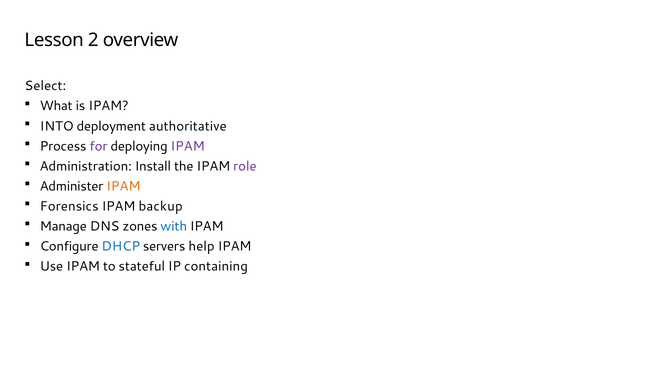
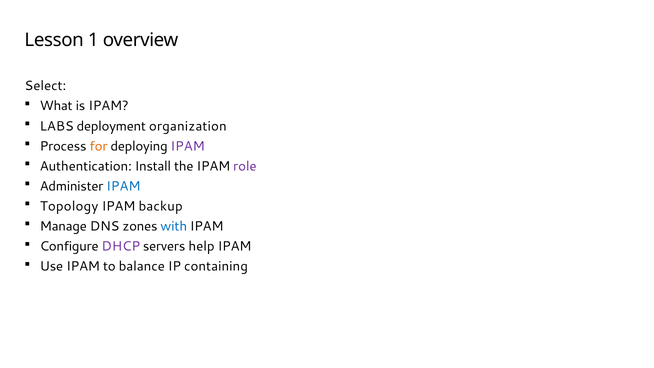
2: 2 -> 1
INTO: INTO -> LABS
authoritative: authoritative -> organization
for colour: purple -> orange
Administration: Administration -> Authentication
IPAM at (123, 186) colour: orange -> blue
Forensics: Forensics -> Topology
DHCP colour: blue -> purple
stateful: stateful -> balance
